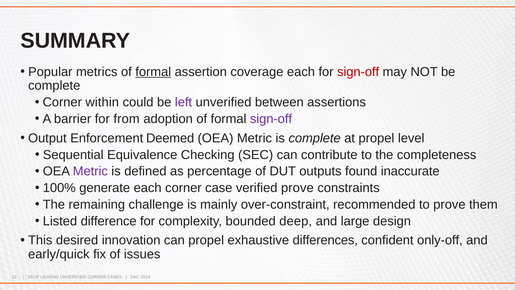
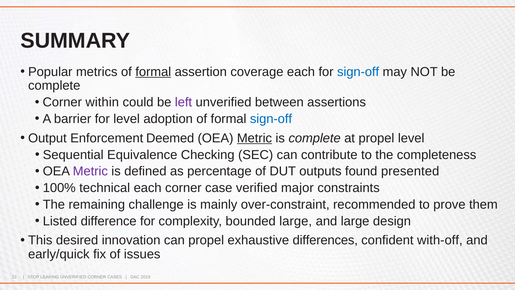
sign-off at (358, 72) colour: red -> blue
for from: from -> level
sign-off at (271, 119) colour: purple -> blue
Metric at (254, 138) underline: none -> present
inaccurate: inaccurate -> presented
generate: generate -> technical
verified prove: prove -> major
bounded deep: deep -> large
only-off: only-off -> with-off
